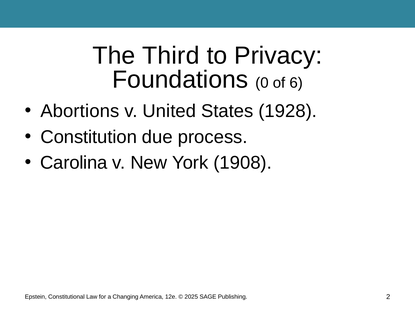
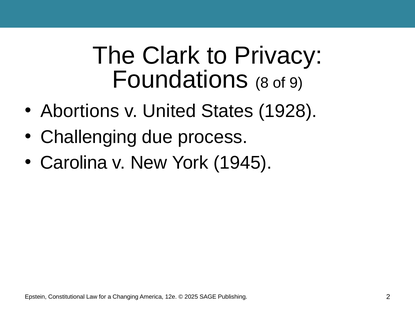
Third: Third -> Clark
0: 0 -> 8
6: 6 -> 9
Constitution: Constitution -> Challenging
1908: 1908 -> 1945
